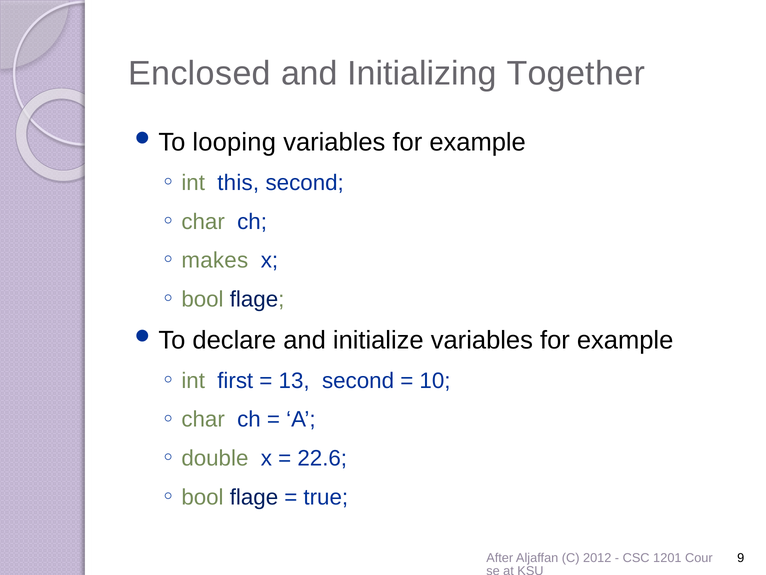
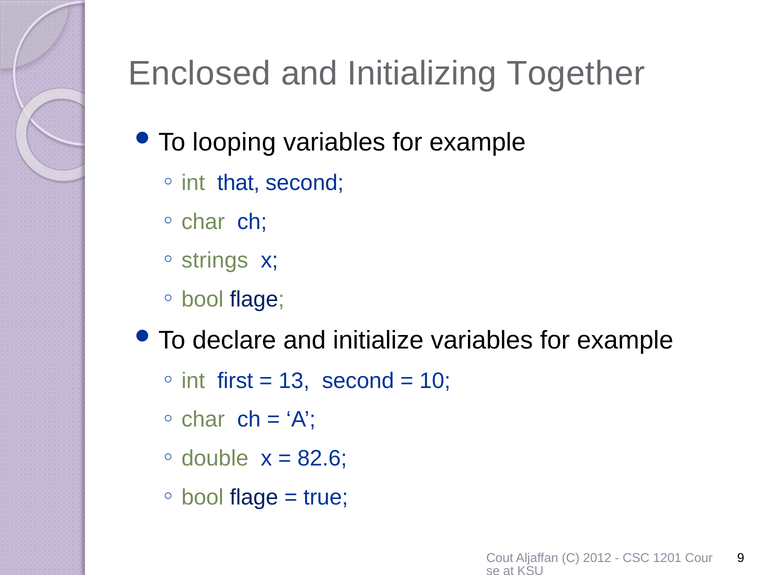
this: this -> that
makes: makes -> strings
22.6: 22.6 -> 82.6
After: After -> Cout
